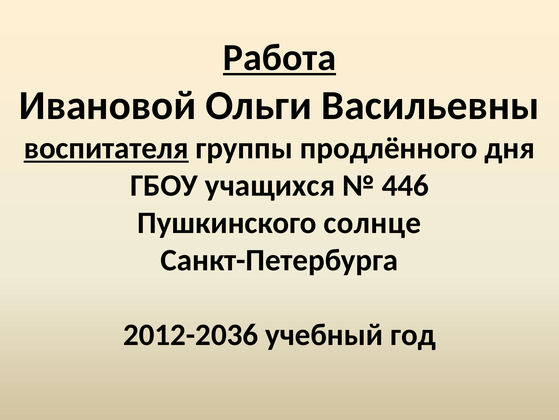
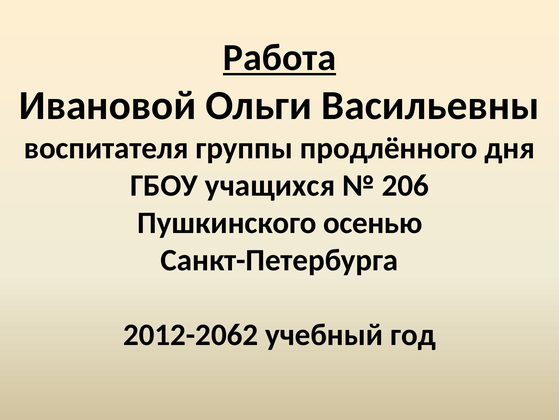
воспитателя underline: present -> none
446: 446 -> 206
солнце: солнце -> осенью
2012-2036: 2012-2036 -> 2012-2062
